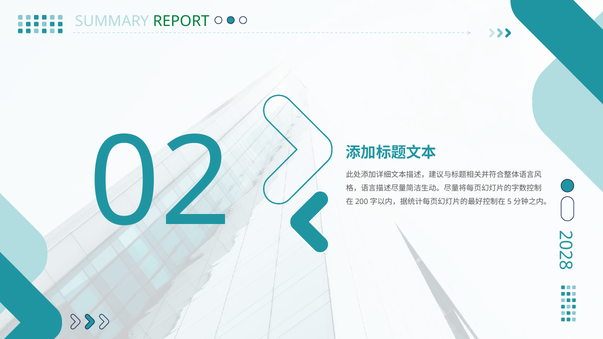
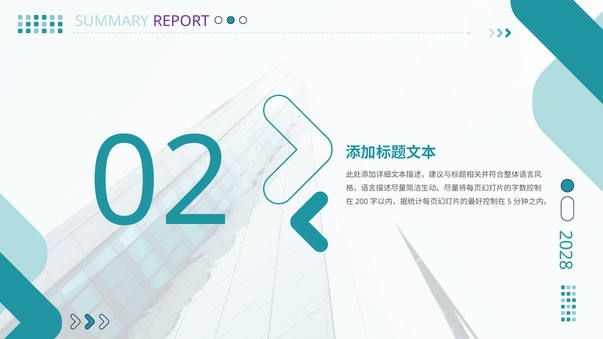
REPORT colour: green -> purple
